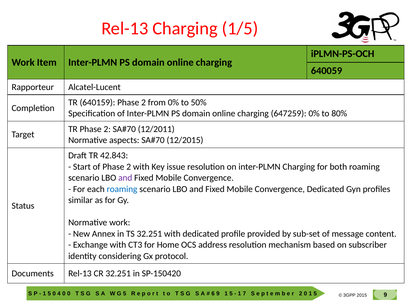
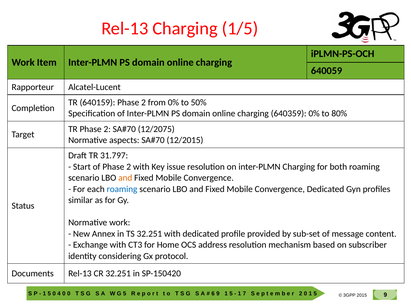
647259: 647259 -> 640359
12/2011: 12/2011 -> 12/2075
42.843: 42.843 -> 31.797
and at (125, 178) colour: purple -> orange
